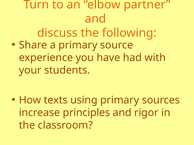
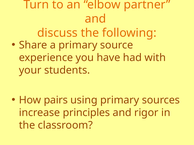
texts: texts -> pairs
